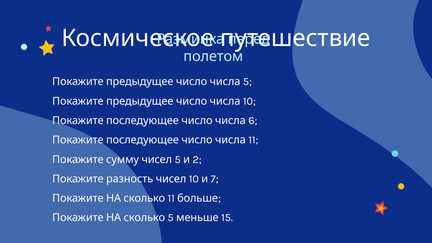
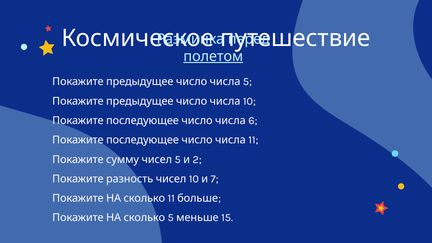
полетом underline: none -> present
